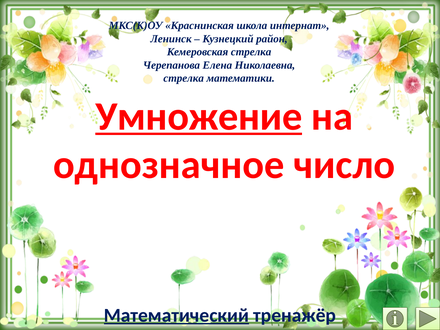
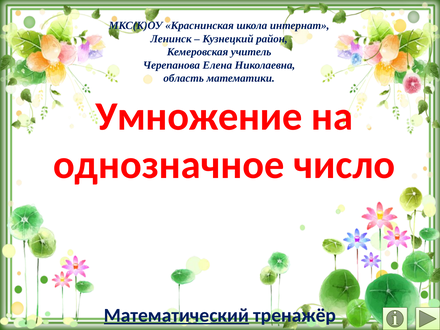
Кемеровская стрелка: стрелка -> учитель
стрелка at (184, 78): стрелка -> область
Умножение underline: present -> none
